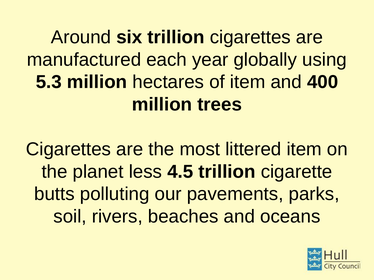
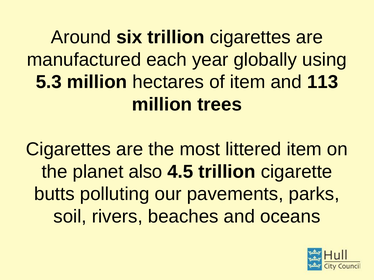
400: 400 -> 113
less: less -> also
